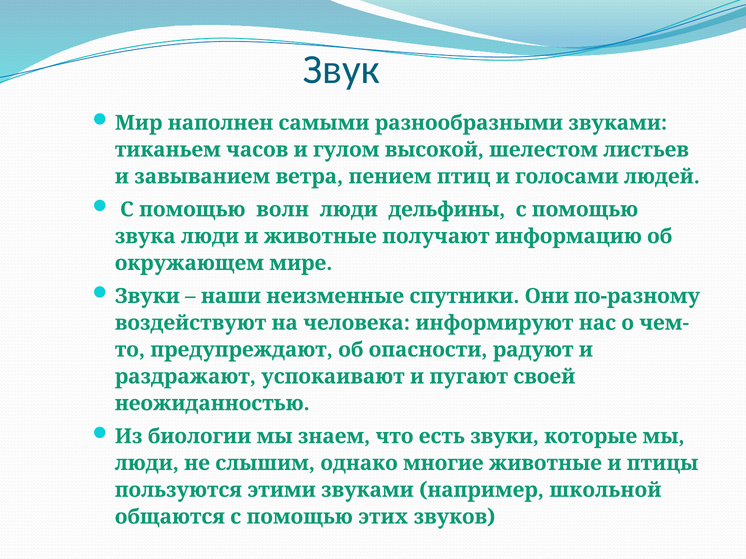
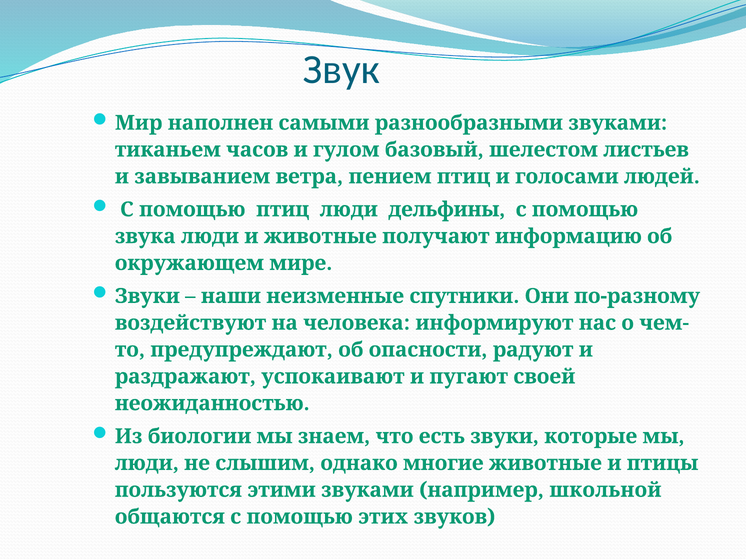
высокой: высокой -> базовый
помощью волн: волн -> птиц
